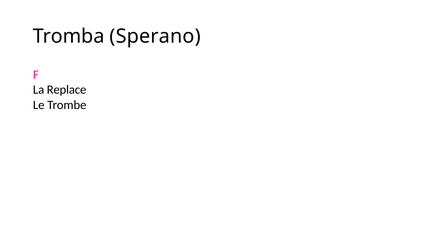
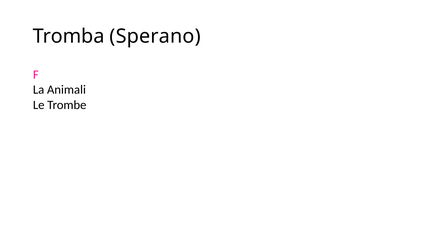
Replace: Replace -> Animali
